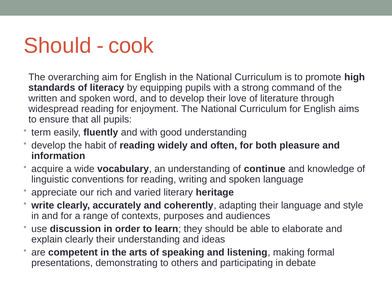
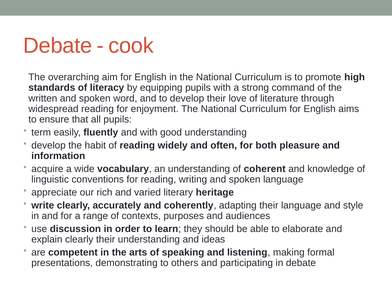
Should at (58, 46): Should -> Debate
continue: continue -> coherent
